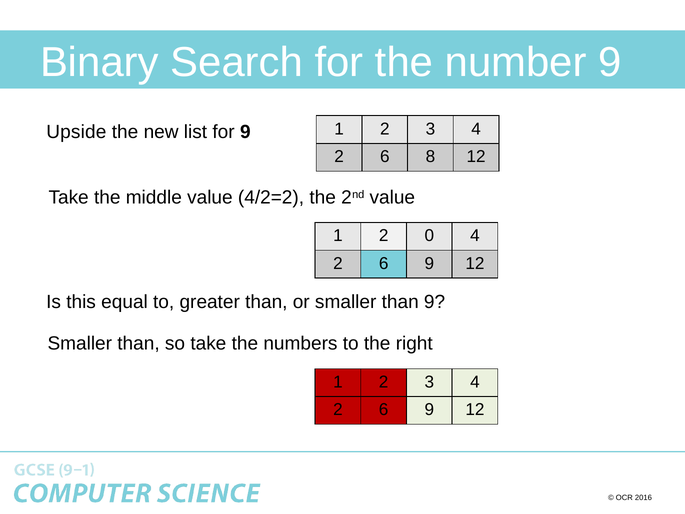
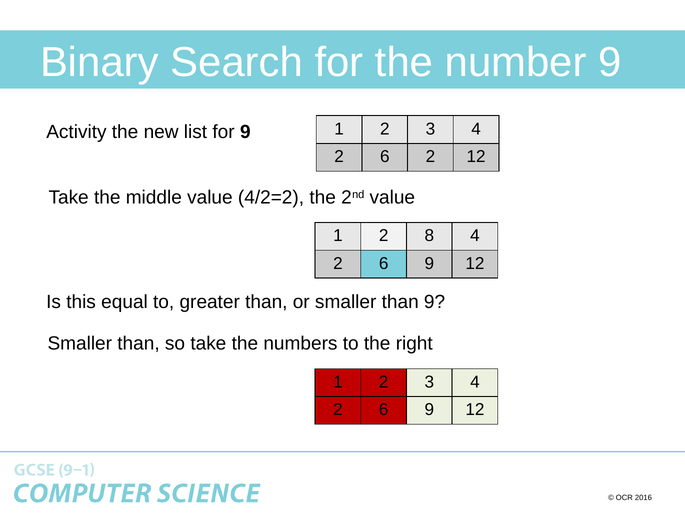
Upside: Upside -> Activity
6 8: 8 -> 2
0: 0 -> 8
